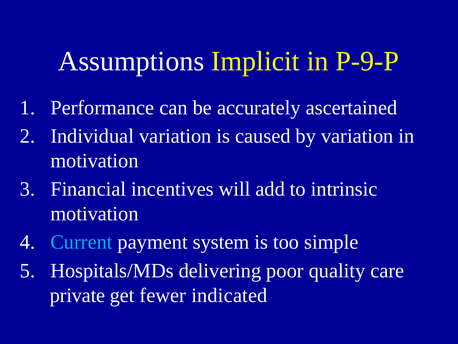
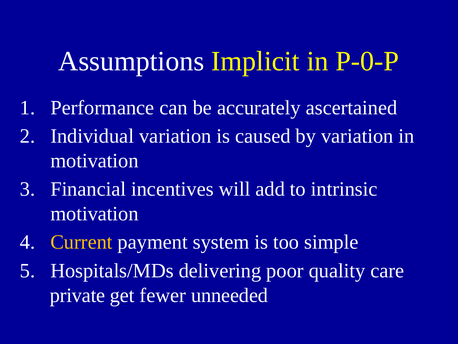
P-9-P: P-9-P -> P-0-P
Current colour: light blue -> yellow
indicated: indicated -> unneeded
